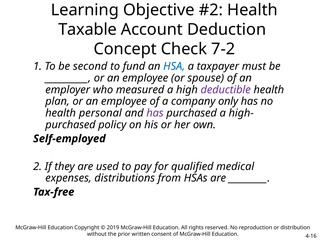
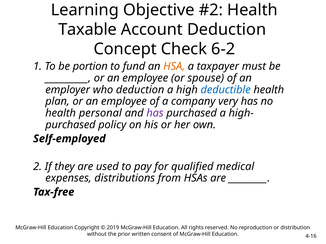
7-2: 7-2 -> 6-2
second: second -> portion
HSA colour: blue -> orange
who measured: measured -> deduction
deductible colour: purple -> blue
only: only -> very
